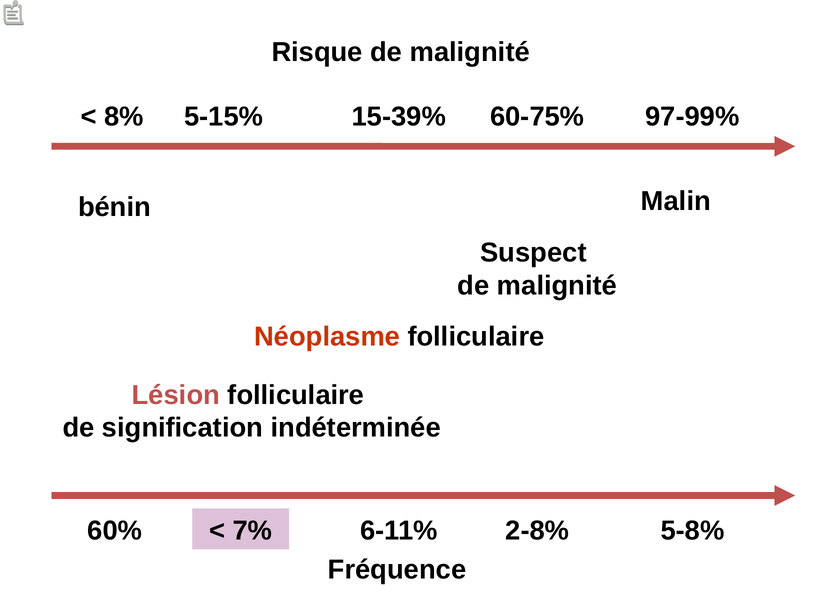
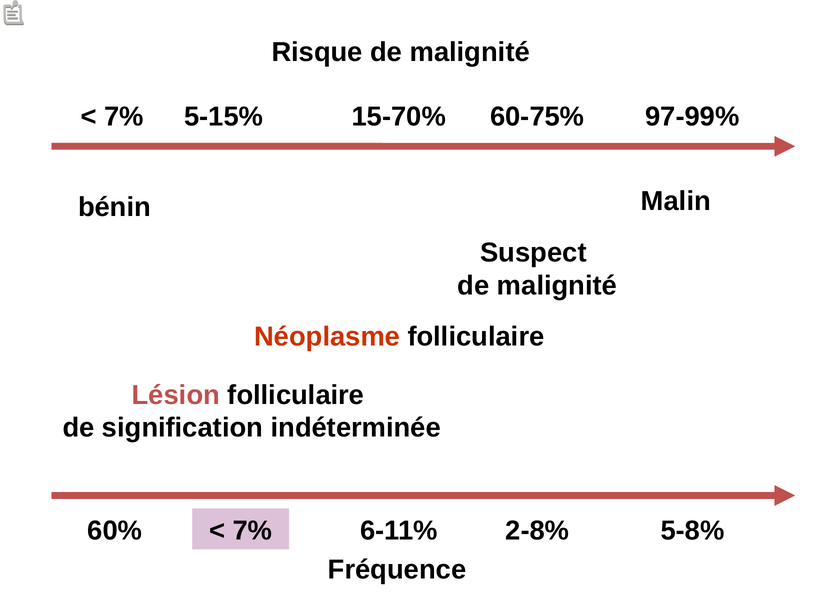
8% at (124, 117): 8% -> 7%
15-39%: 15-39% -> 15-70%
